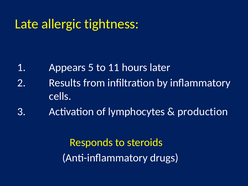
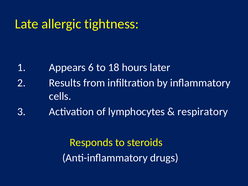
5: 5 -> 6
11: 11 -> 18
production: production -> respiratory
